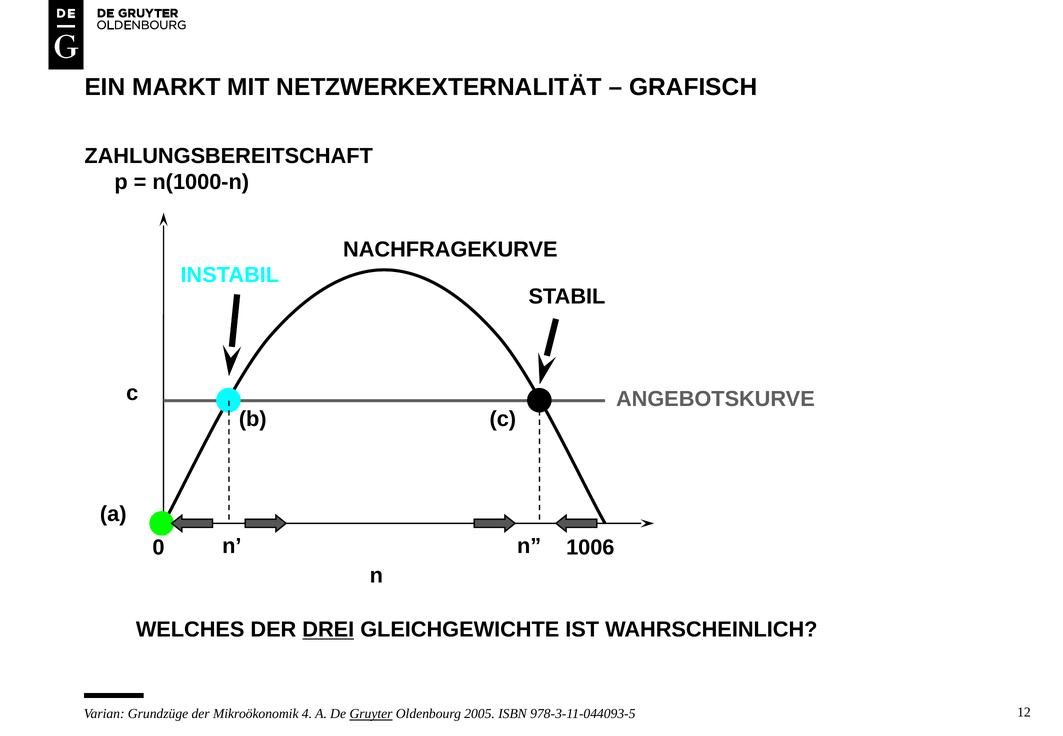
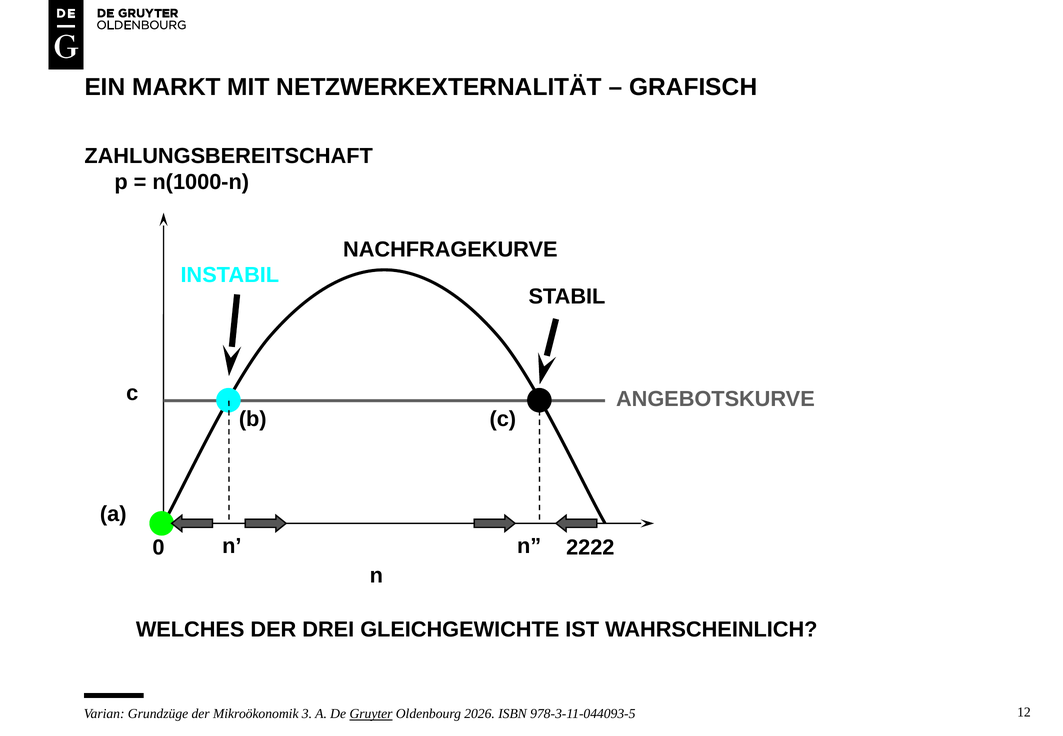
1006: 1006 -> 2222
DREI underline: present -> none
4: 4 -> 3
2005: 2005 -> 2026
